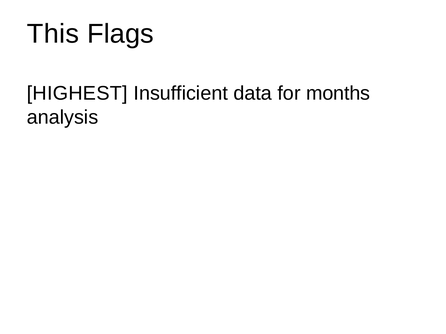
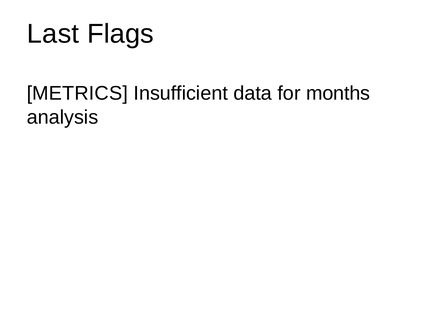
This: This -> Last
HIGHEST: HIGHEST -> METRICS
